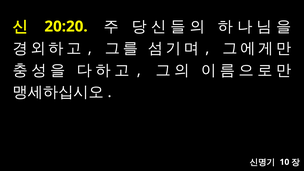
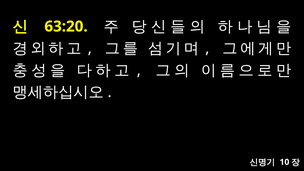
20:20: 20:20 -> 63:20
